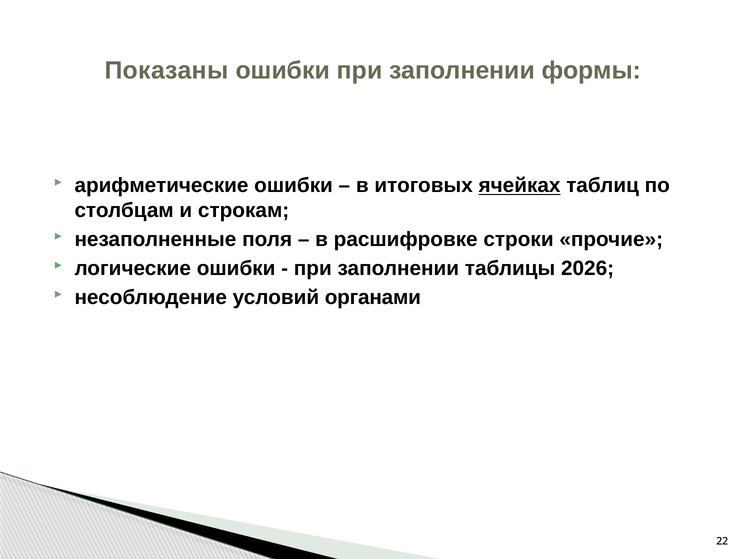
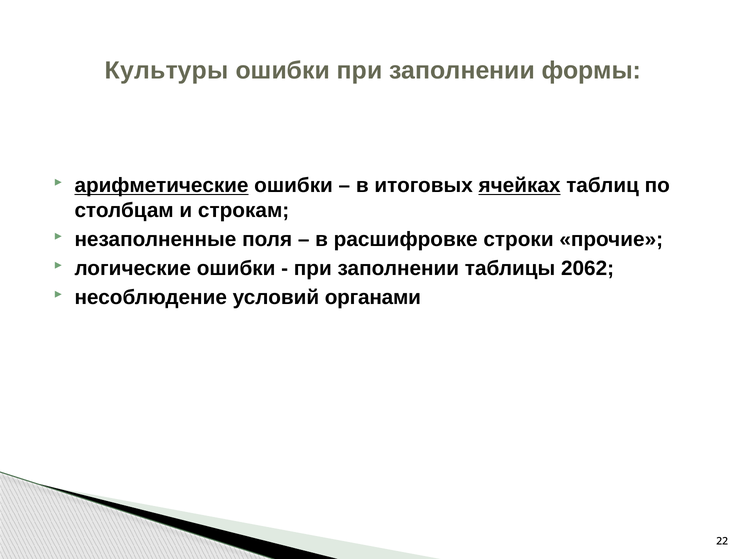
Показаны: Показаны -> Культуры
арифметические underline: none -> present
2026: 2026 -> 2062
